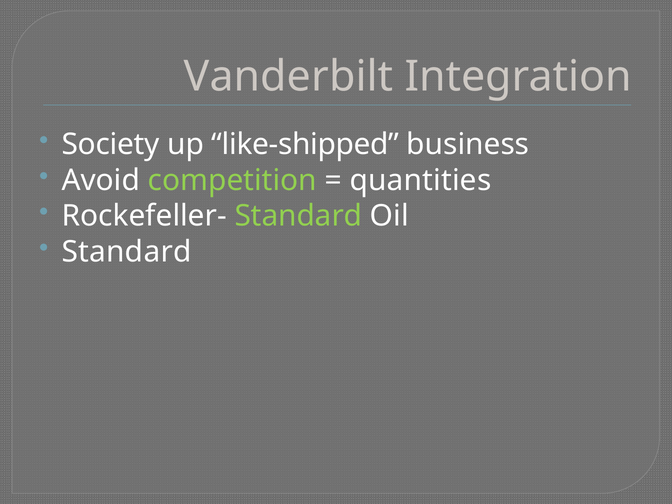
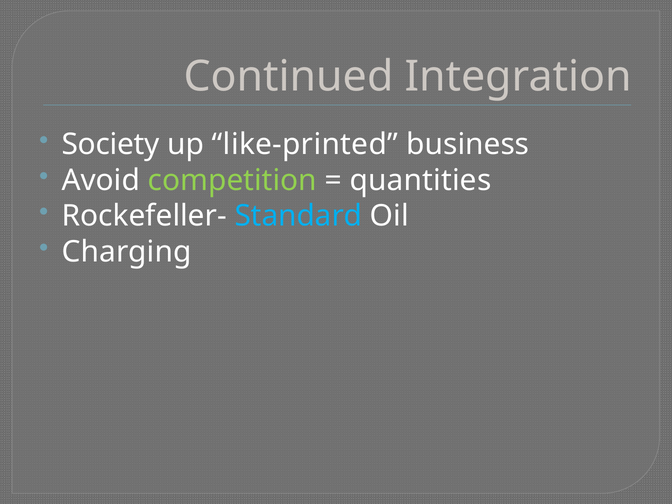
Vanderbilt: Vanderbilt -> Continued
like-shipped: like-shipped -> like-printed
Standard at (298, 216) colour: light green -> light blue
Standard at (127, 252): Standard -> Charging
